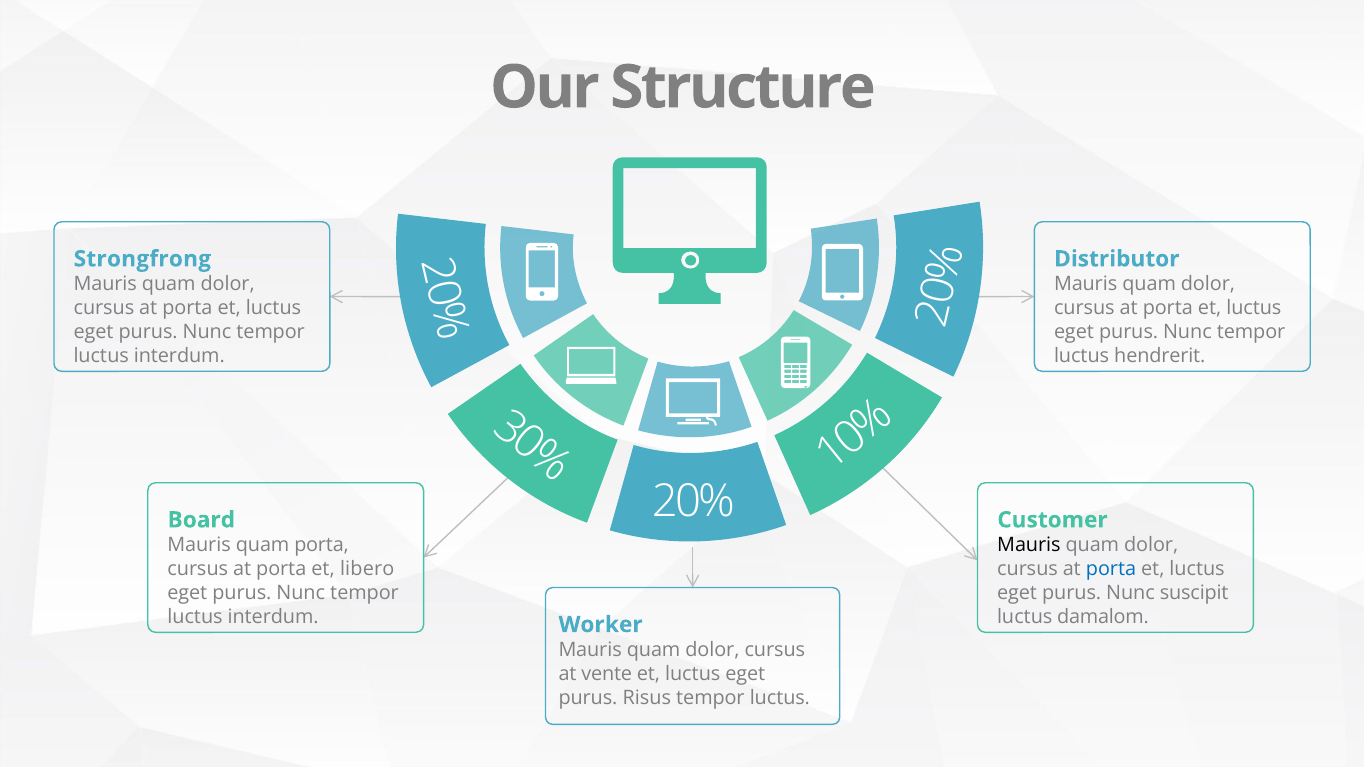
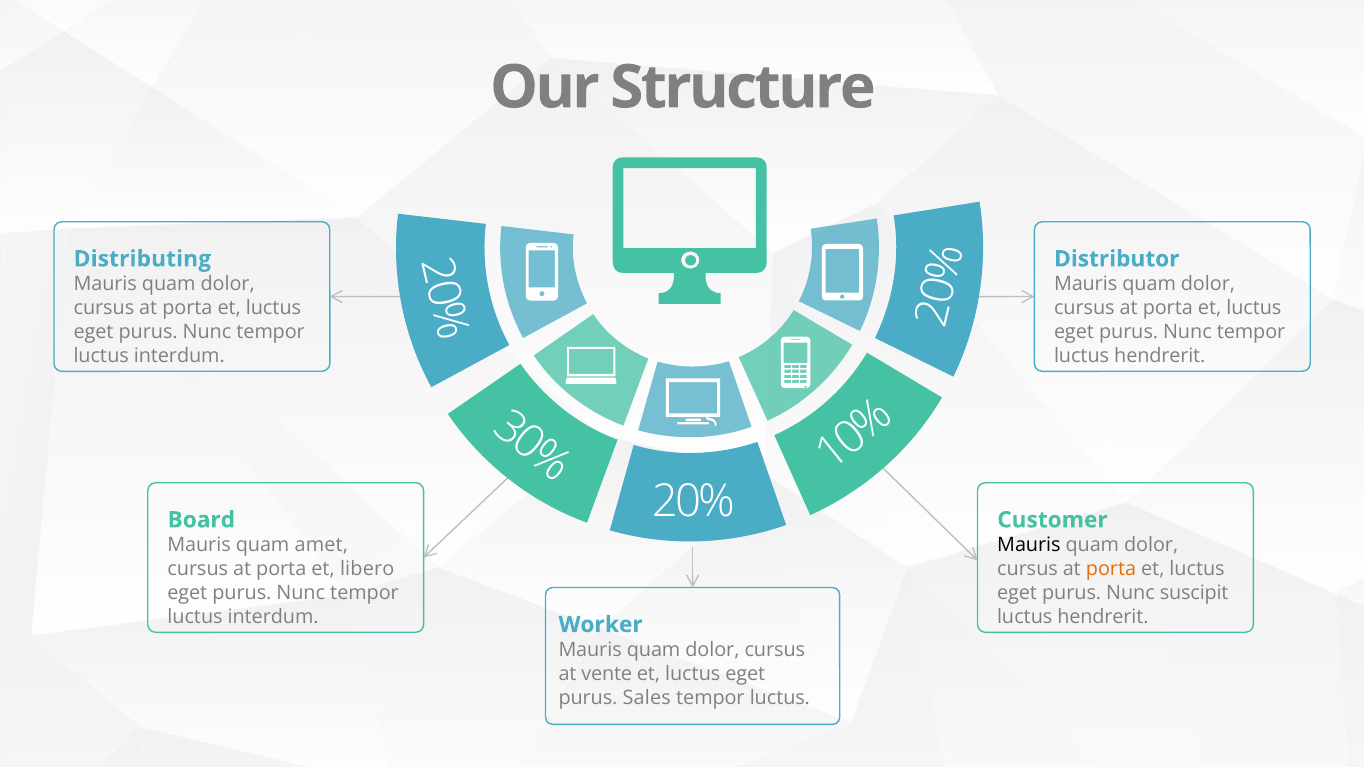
Strongfrong: Strongfrong -> Distributing
quam porta: porta -> amet
porta at (1111, 569) colour: blue -> orange
damalom at (1103, 617): damalom -> hendrerit
Risus: Risus -> Sales
